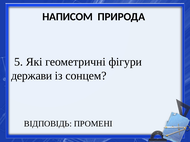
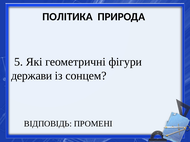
НАПИСОМ: НАПИСОМ -> ПОЛІТИКА
